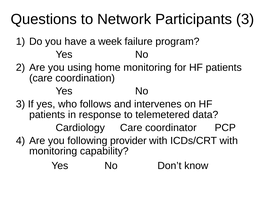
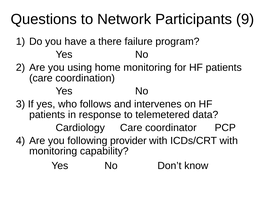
Participants 3: 3 -> 9
week: week -> there
